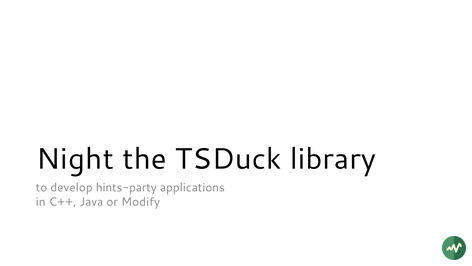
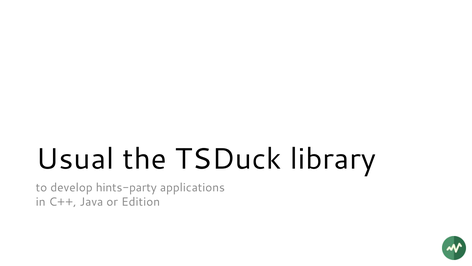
Night: Night -> Usual
Modify: Modify -> Edition
